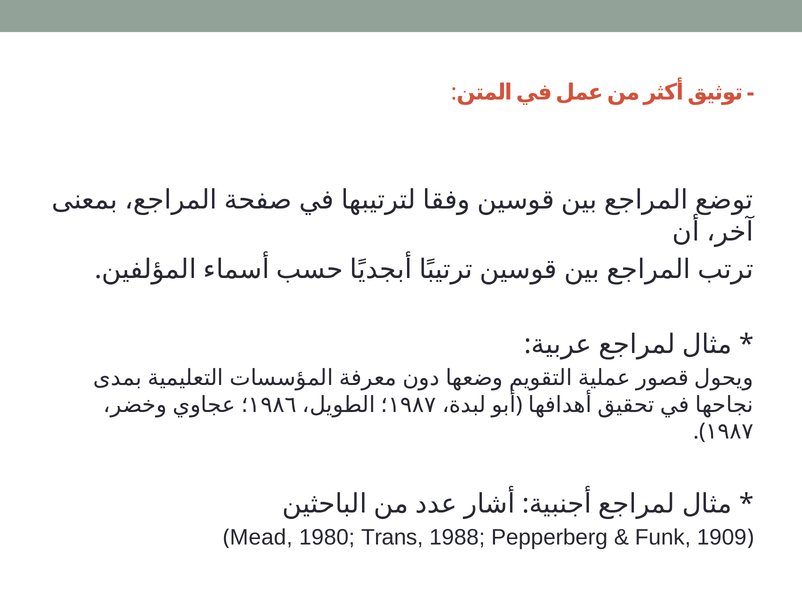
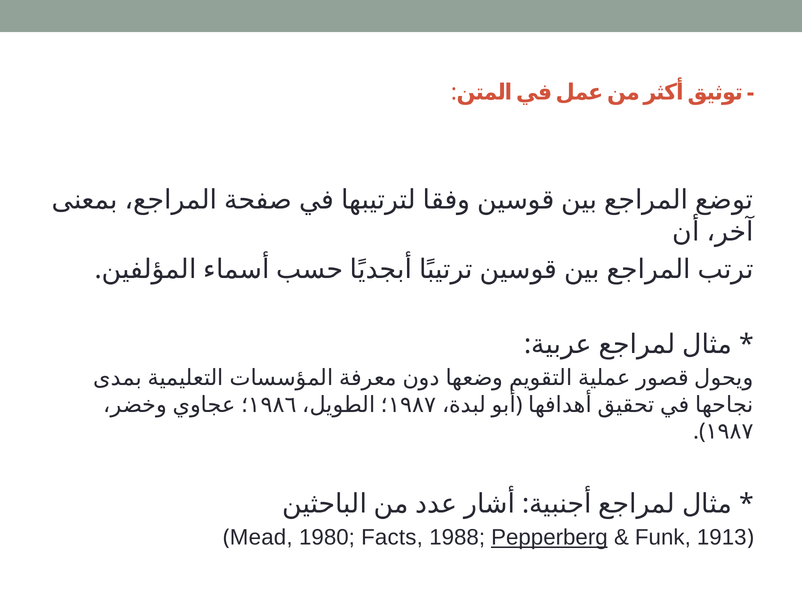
Trans: Trans -> Facts
Pepperberg underline: none -> present
1909: 1909 -> 1913
